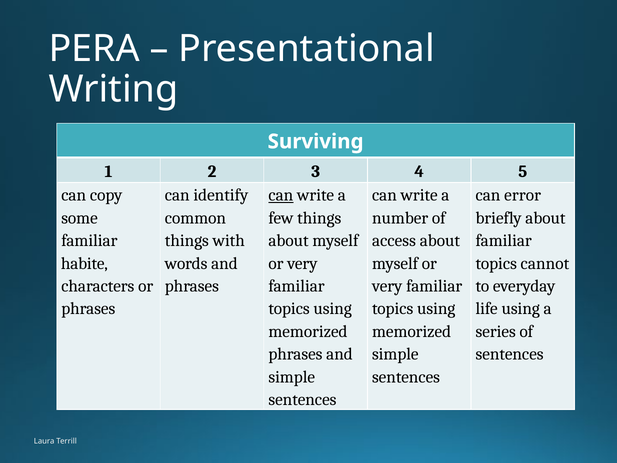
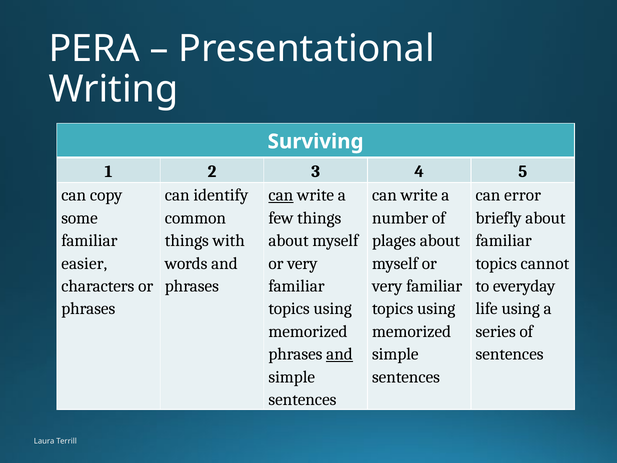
access: access -> plages
habite: habite -> easier
and at (339, 354) underline: none -> present
